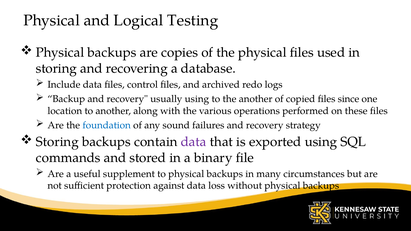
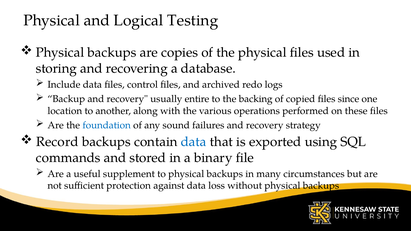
usually using: using -> entire
the another: another -> backing
Storing at (57, 142): Storing -> Record
data at (194, 142) colour: purple -> blue
